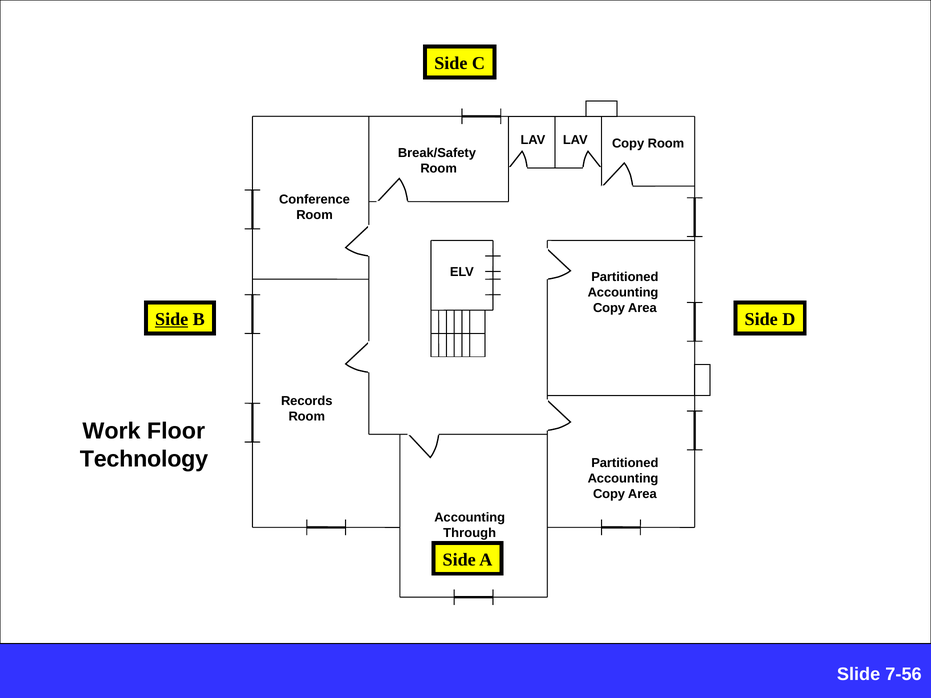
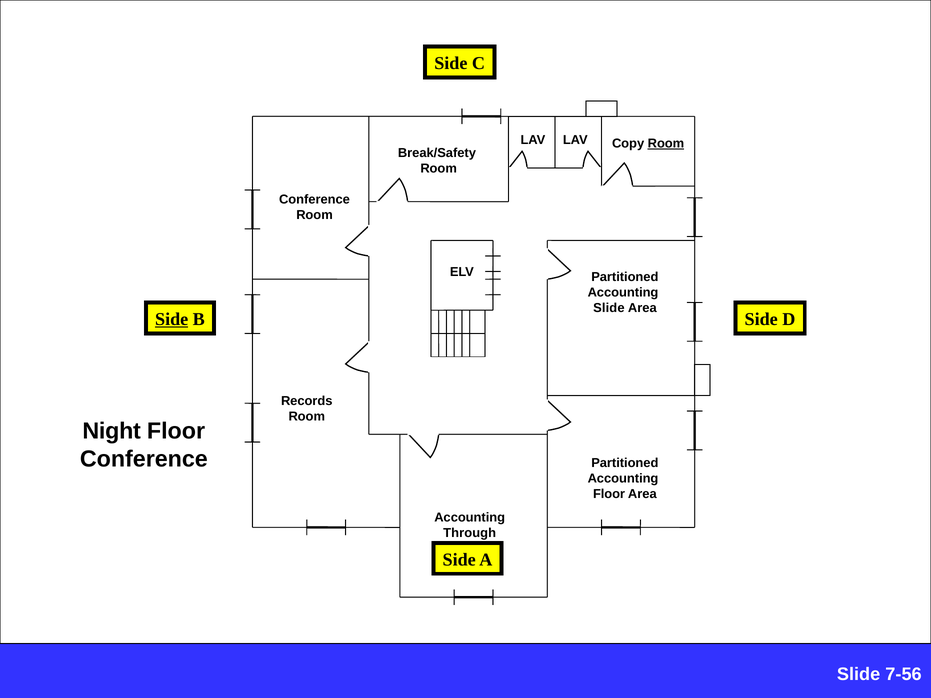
Room at (666, 143) underline: none -> present
Copy at (609, 308): Copy -> Slide
Work: Work -> Night
Technology at (144, 459): Technology -> Conference
Copy at (609, 494): Copy -> Floor
